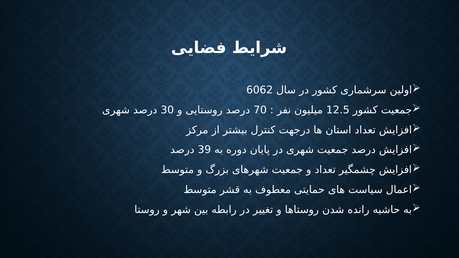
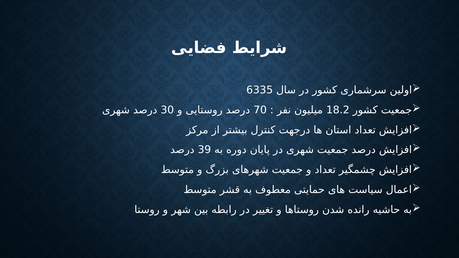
6062: 6062 -> 6335
12.5: 12.5 -> 18.2
